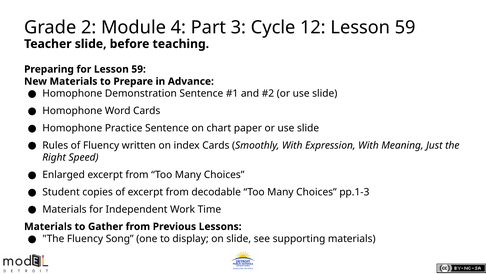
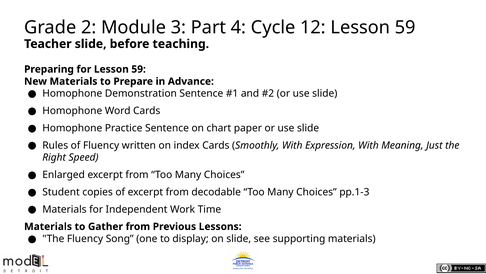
4: 4 -> 3
3: 3 -> 4
